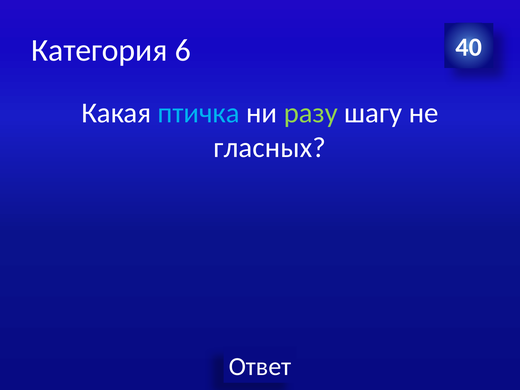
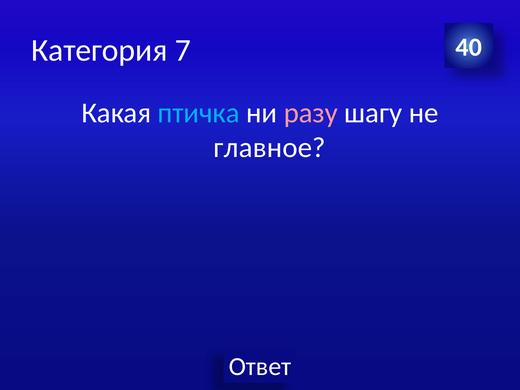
6: 6 -> 7
разу colour: light green -> pink
гласных: гласных -> главное
